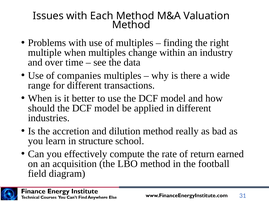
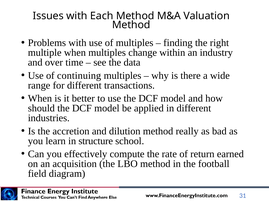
companies: companies -> continuing
